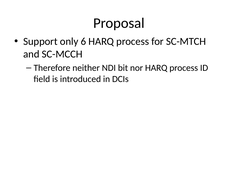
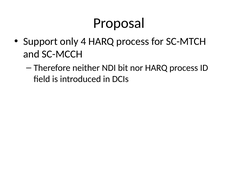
6: 6 -> 4
